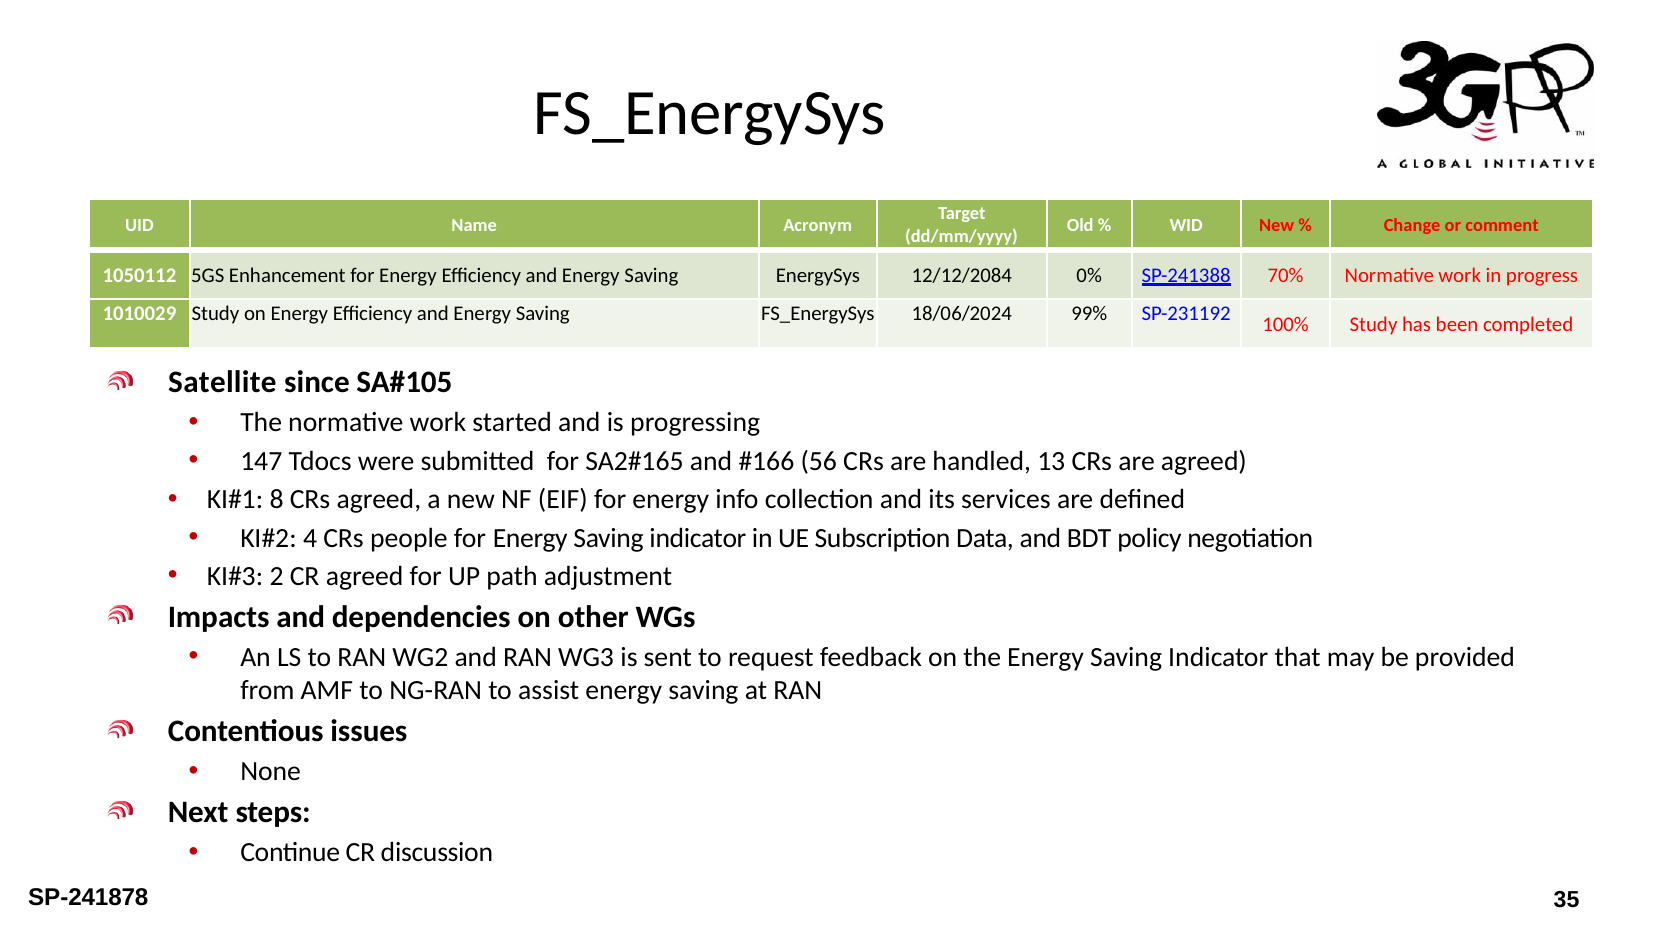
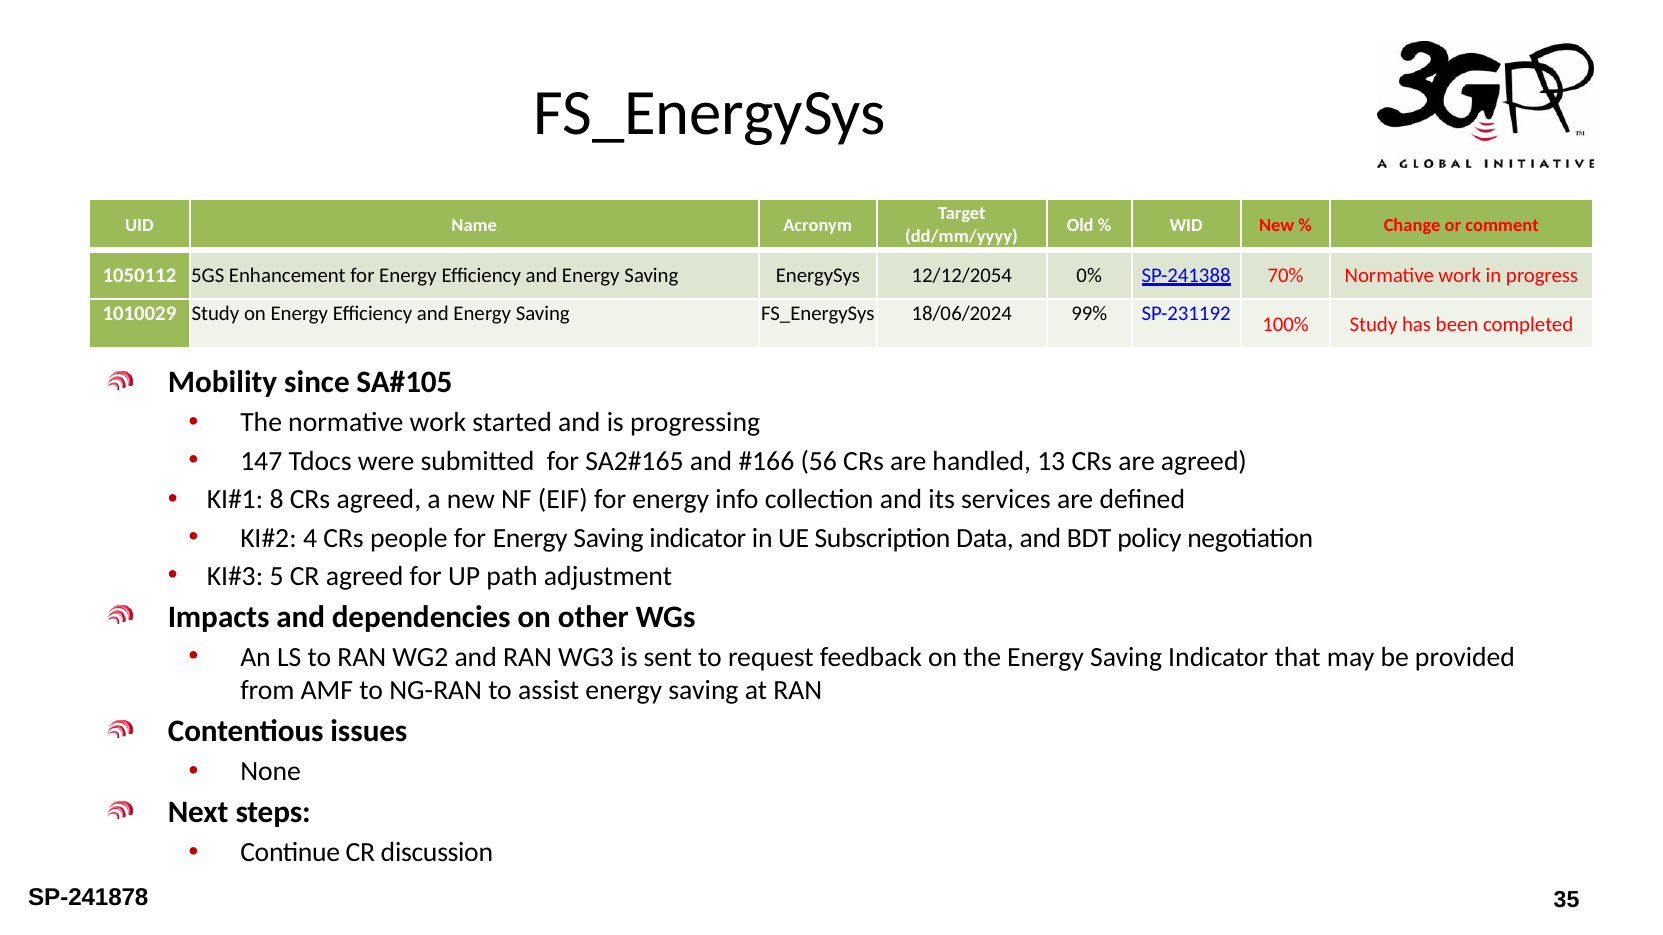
12/12/2084: 12/12/2084 -> 12/12/2054
Satellite: Satellite -> Mobility
2: 2 -> 5
